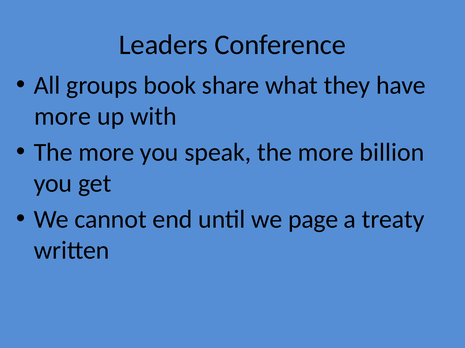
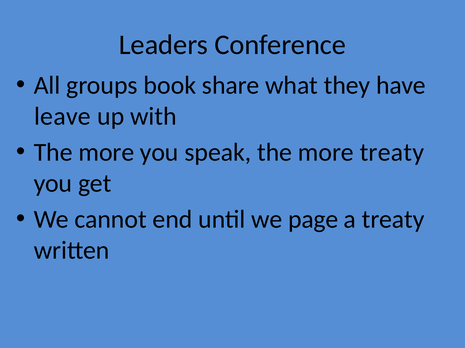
more at (62, 116): more -> leave
more billion: billion -> treaty
